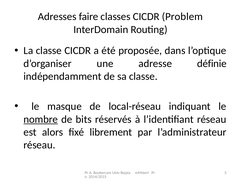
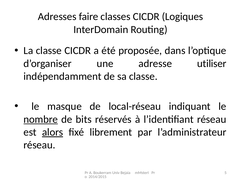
Problem: Problem -> Logiques
définie: définie -> utiliser
alors underline: none -> present
